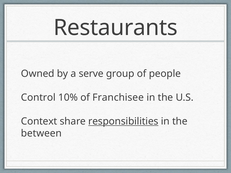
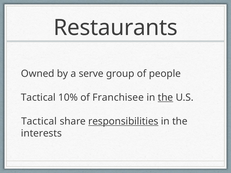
Control at (38, 98): Control -> Tactical
the at (165, 98) underline: none -> present
Context at (39, 121): Context -> Tactical
between: between -> interests
